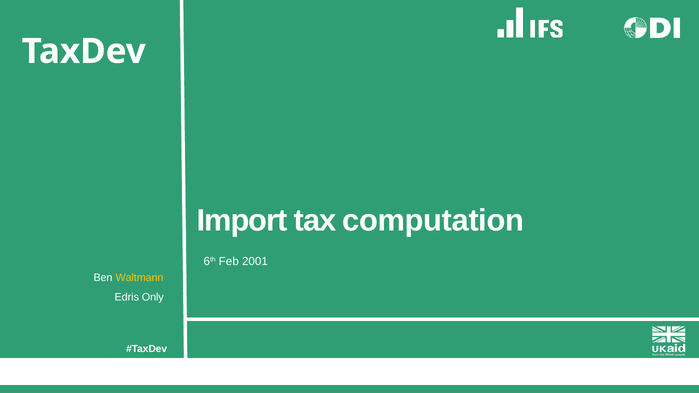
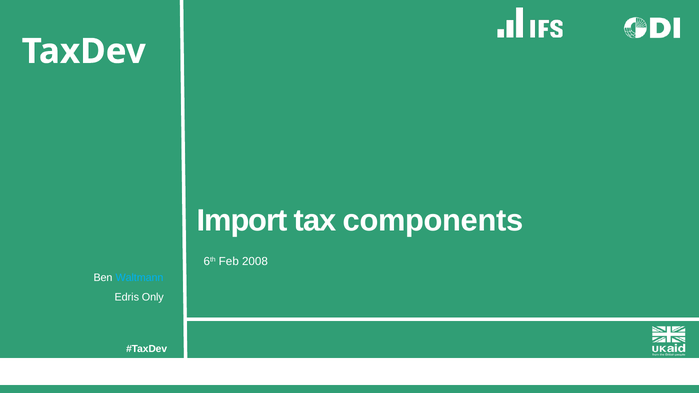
computation: computation -> components
2001: 2001 -> 2008
Waltmann colour: yellow -> light blue
